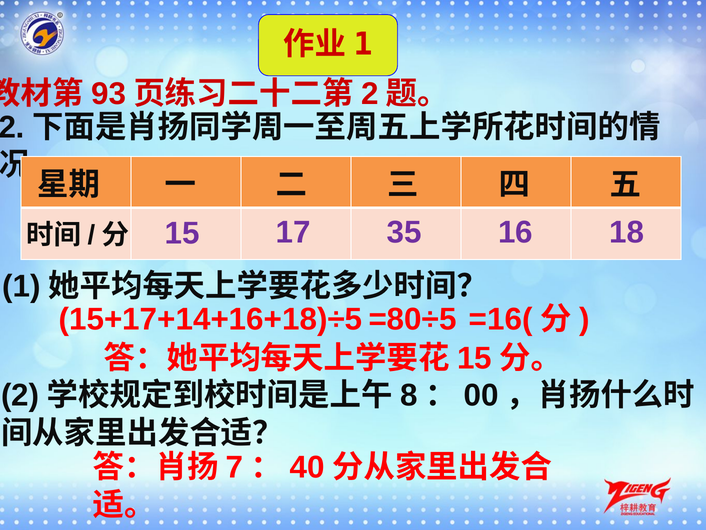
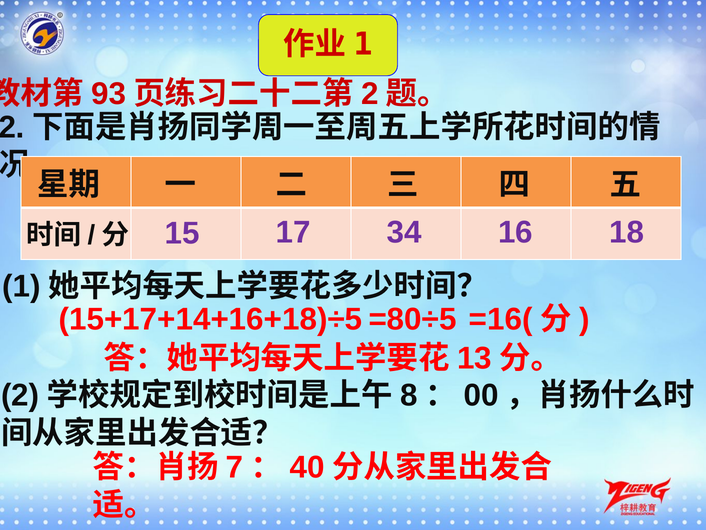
35: 35 -> 34
15 at (474, 358): 15 -> 13
